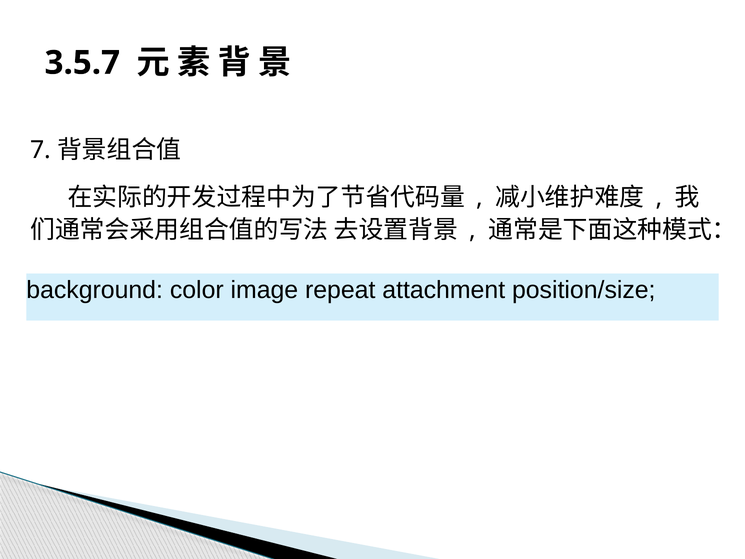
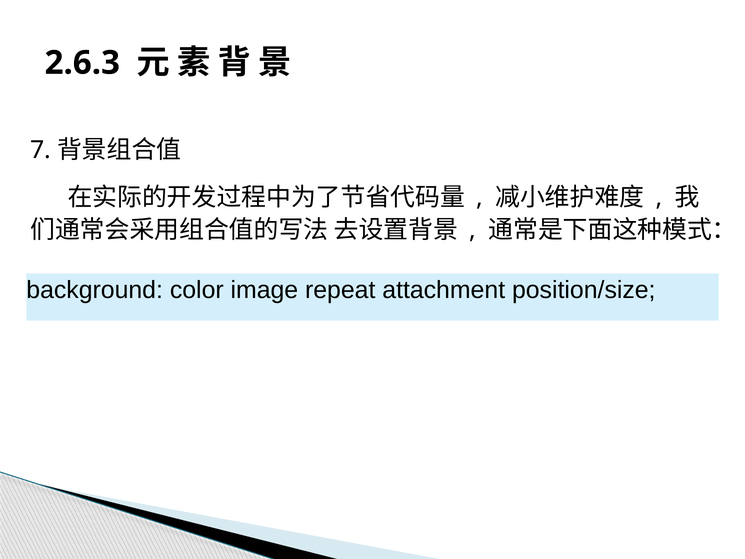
3.5.7: 3.5.7 -> 2.6.3
